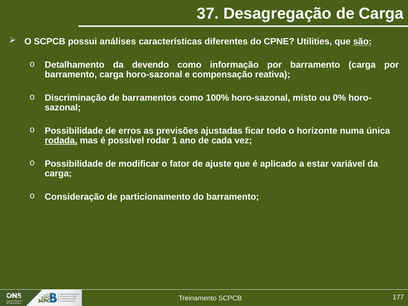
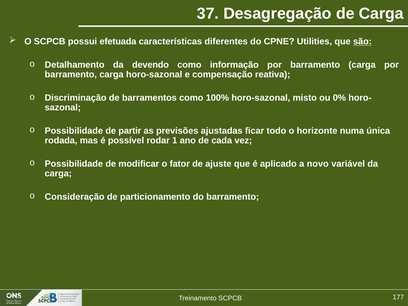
análises: análises -> efetuada
erros: erros -> partir
rodada underline: present -> none
estar: estar -> novo
